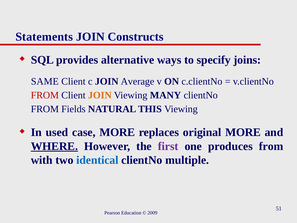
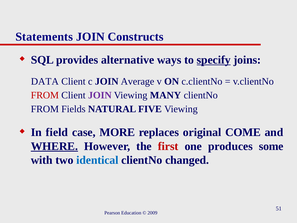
specify underline: none -> present
SAME: SAME -> DATA
JOIN at (100, 95) colour: orange -> purple
THIS: THIS -> FIVE
used: used -> field
original MORE: MORE -> COME
first colour: purple -> red
produces from: from -> some
multiple: multiple -> changed
